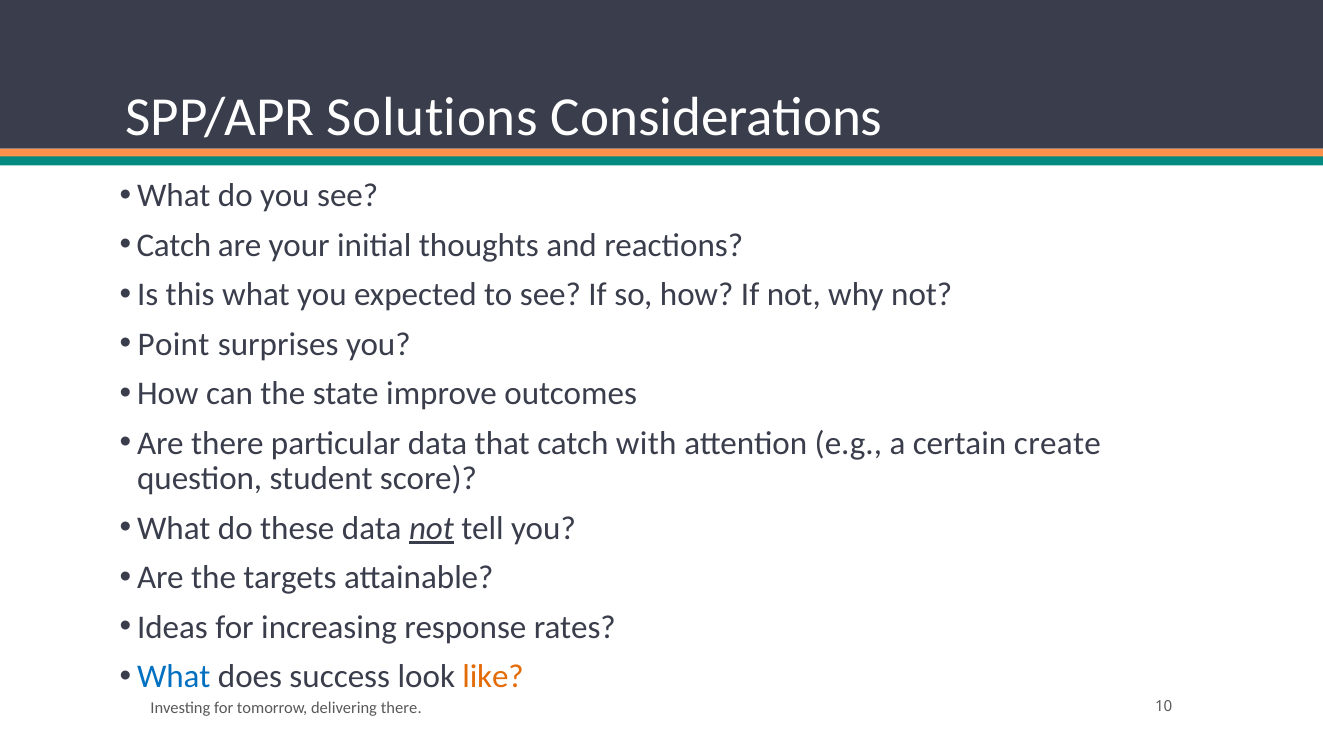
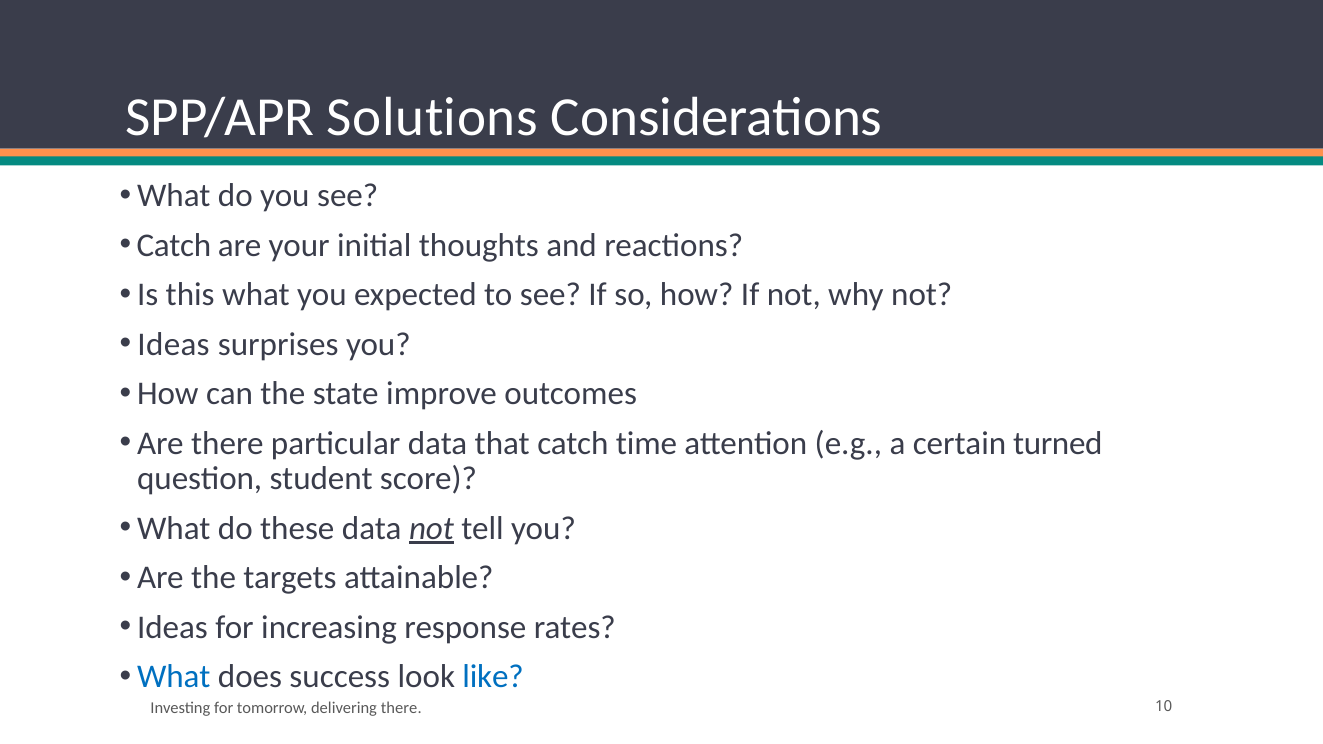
Point at (174, 344): Point -> Ideas
with: with -> time
create: create -> turned
like colour: orange -> blue
